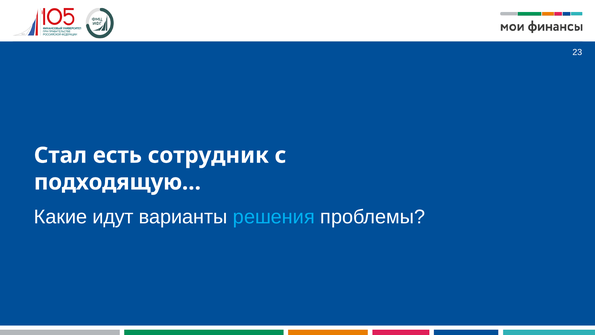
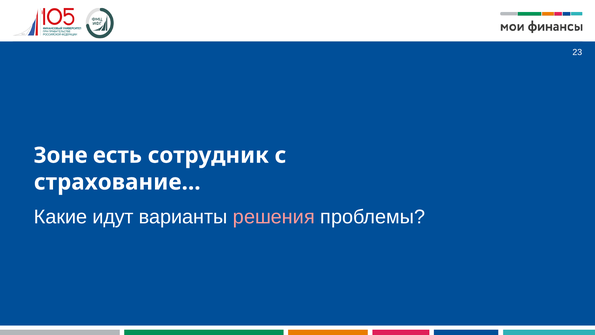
Стал: Стал -> Зоне
подходящую…: подходящую… -> страхование…
решения colour: light blue -> pink
